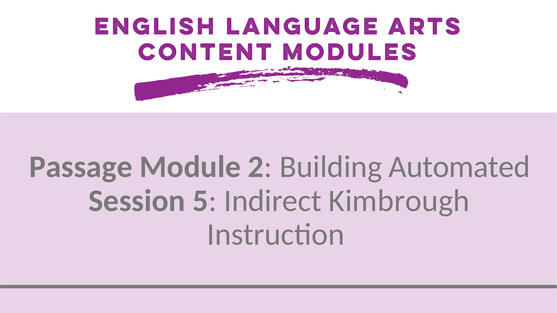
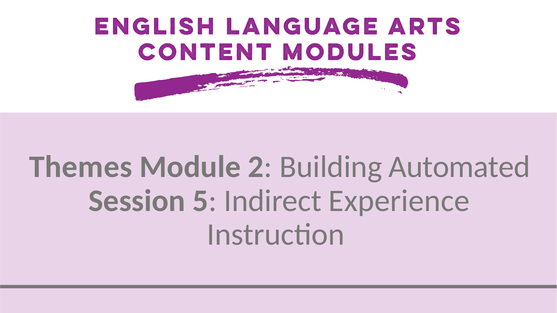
Passage: Passage -> Themes
Kimbrough: Kimbrough -> Experience
